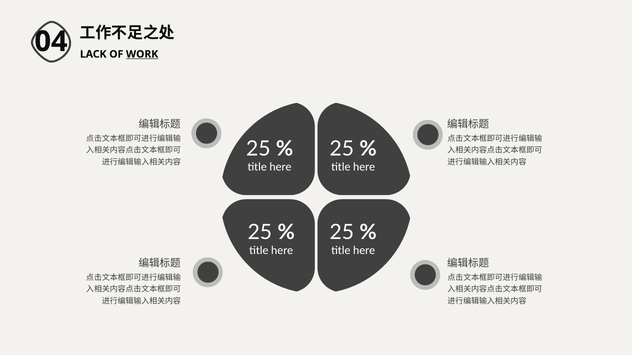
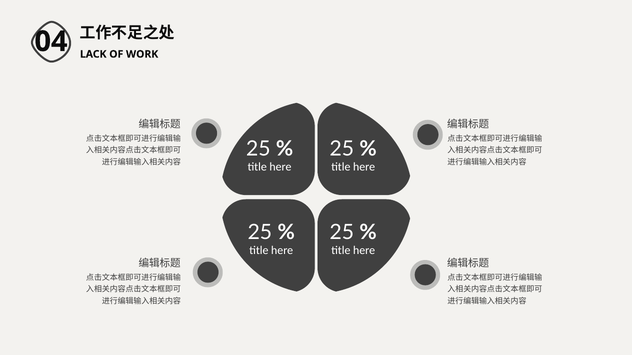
WORK underline: present -> none
